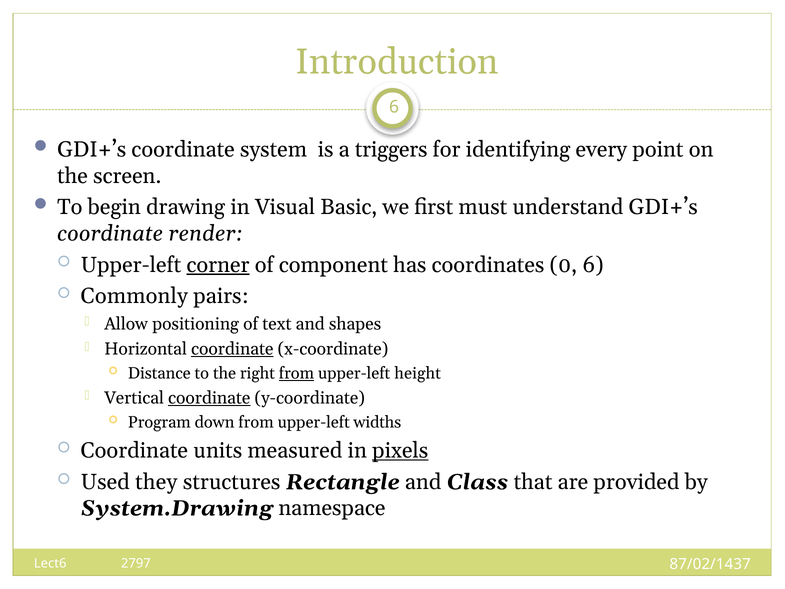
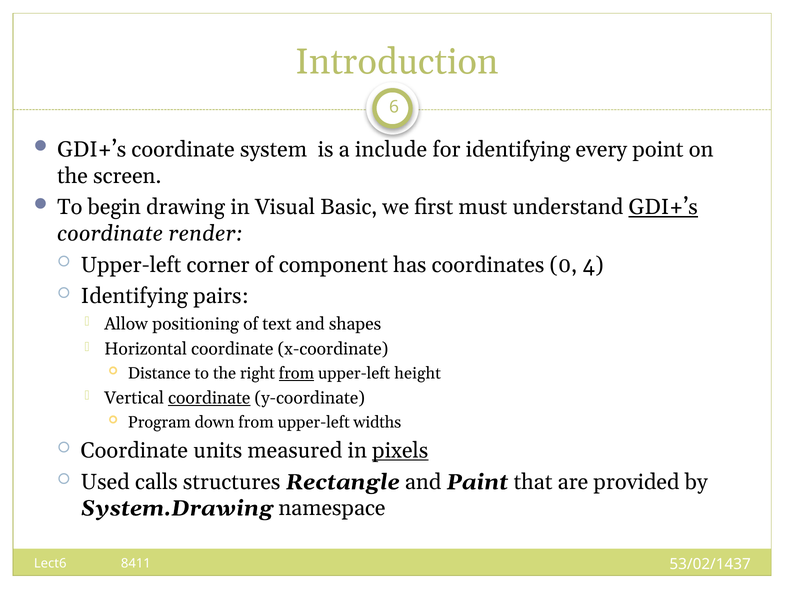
triggers: triggers -> include
GDI+’s at (663, 207) underline: none -> present
corner underline: present -> none
0 6: 6 -> 4
Commonly at (134, 296): Commonly -> Identifying
coordinate at (232, 349) underline: present -> none
they: they -> calls
Class: Class -> Paint
2797: 2797 -> 8411
87/02/1437: 87/02/1437 -> 53/02/1437
